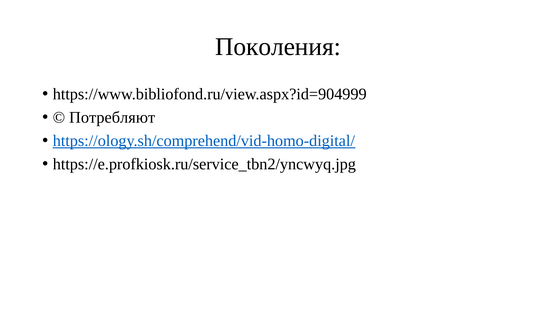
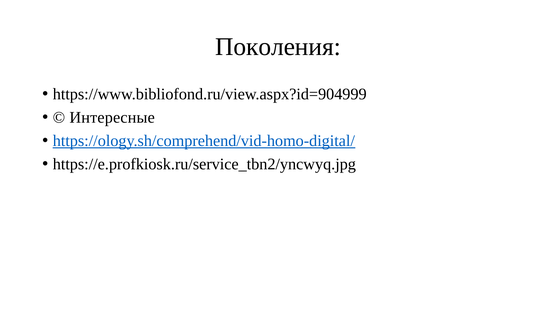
Потребляют: Потребляют -> Интересные
